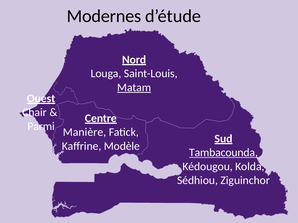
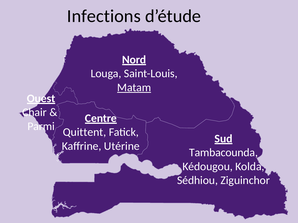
Modernes: Modernes -> Infections
Manière: Manière -> Quittent
Modèle: Modèle -> Utérine
Tambacounda underline: present -> none
